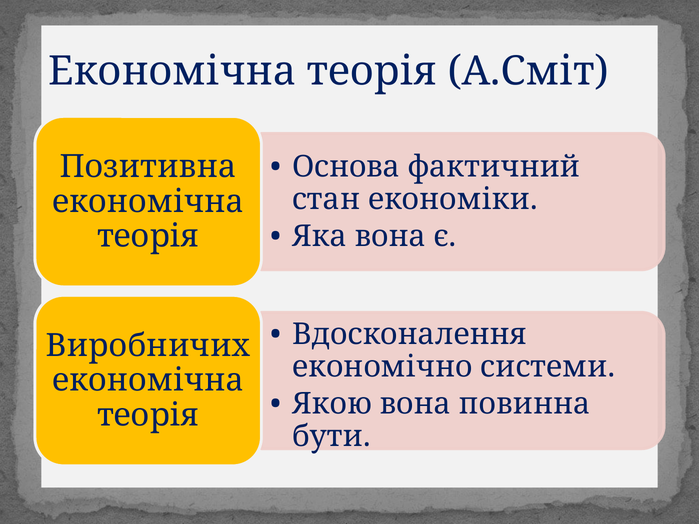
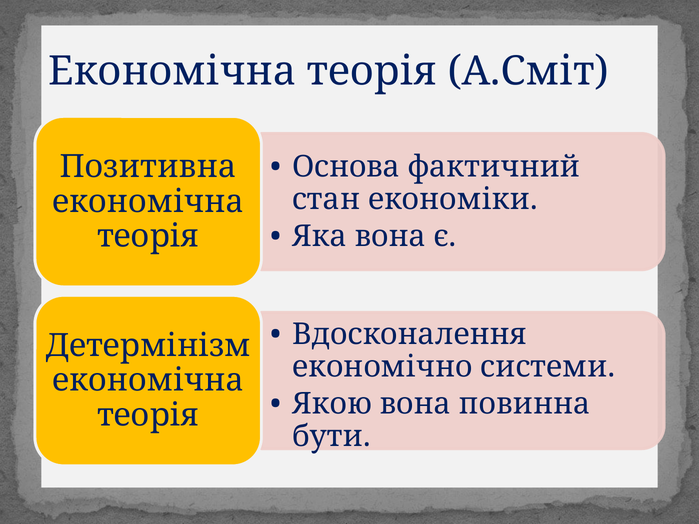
Виробничих: Виробничих -> Детермінізм
